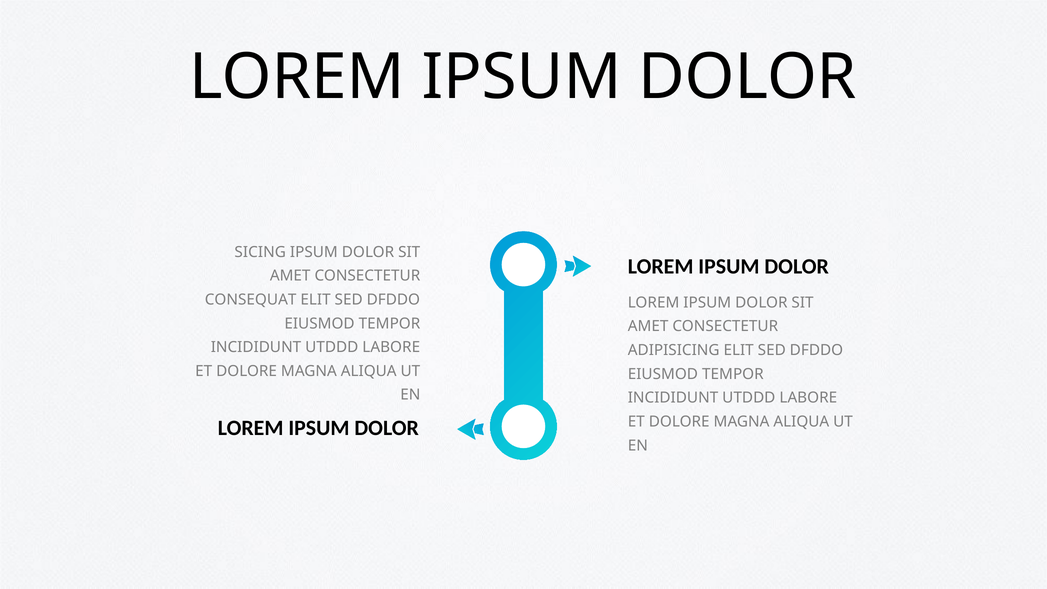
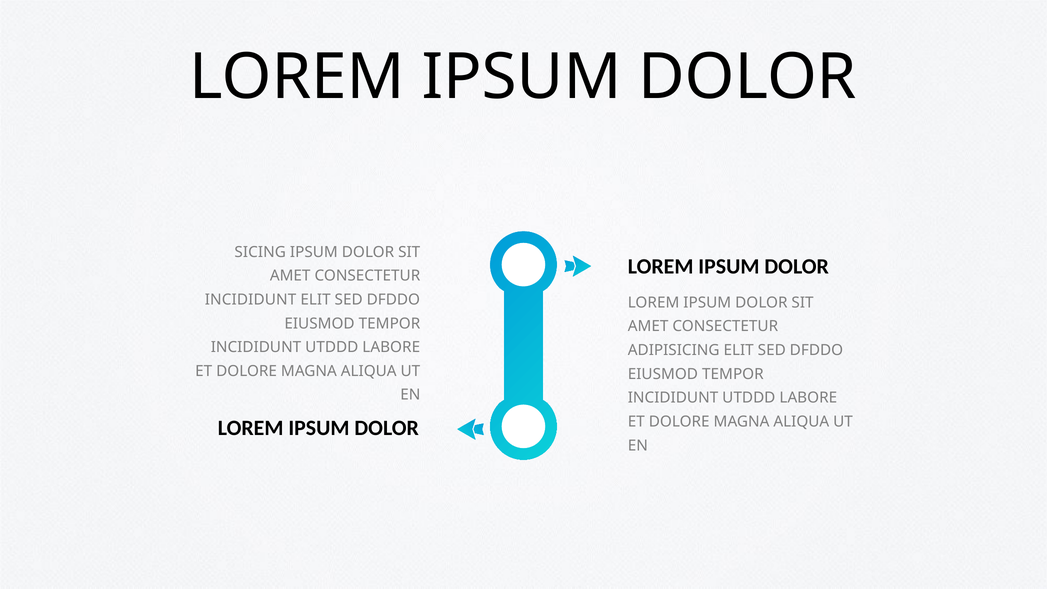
CONSEQUAT at (251, 300): CONSEQUAT -> INCIDIDUNT
